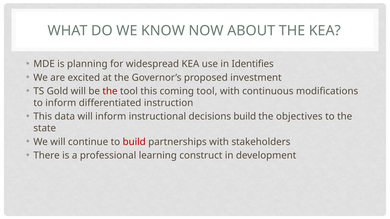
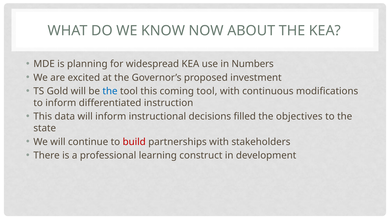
Identifies: Identifies -> Numbers
the at (110, 91) colour: red -> blue
decisions build: build -> filled
